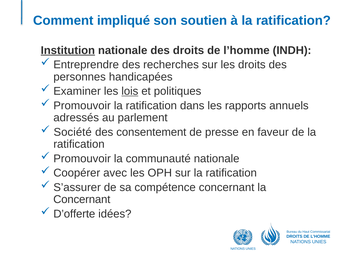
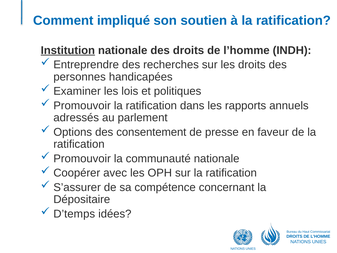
lois underline: present -> none
Société: Société -> Options
Concernant at (82, 199): Concernant -> Dépositaire
D’offerte: D’offerte -> D’temps
